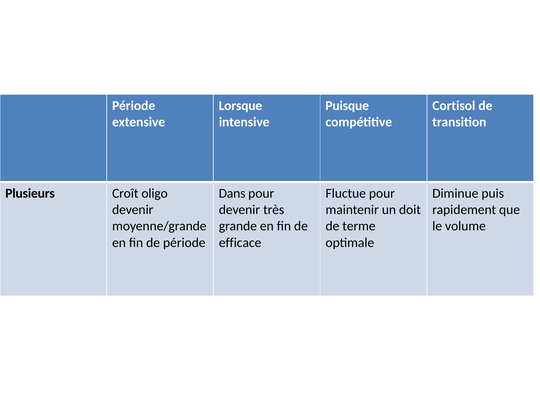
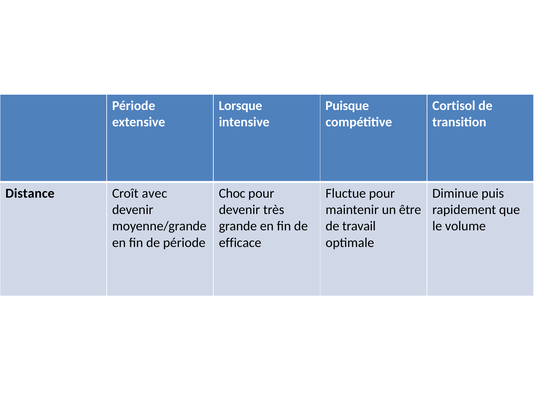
Plusieurs: Plusieurs -> Distance
oligo: oligo -> avec
Dans: Dans -> Choc
doit: doit -> être
terme: terme -> travail
